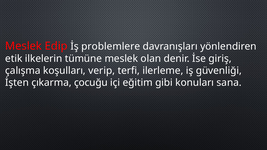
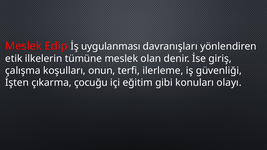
problemlere: problemlere -> uygulanması
verip: verip -> onun
sana: sana -> olayı
